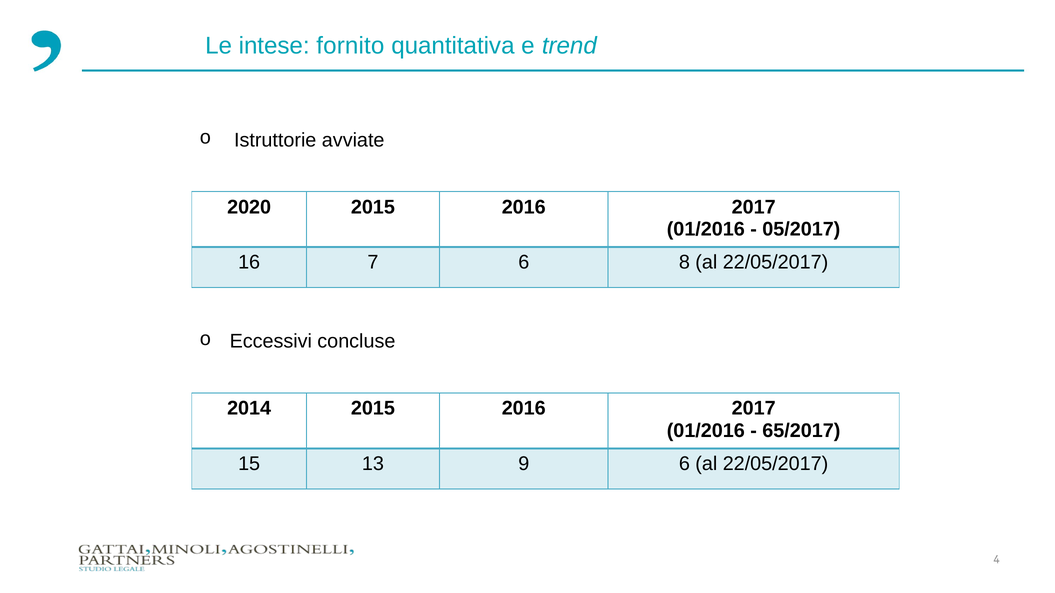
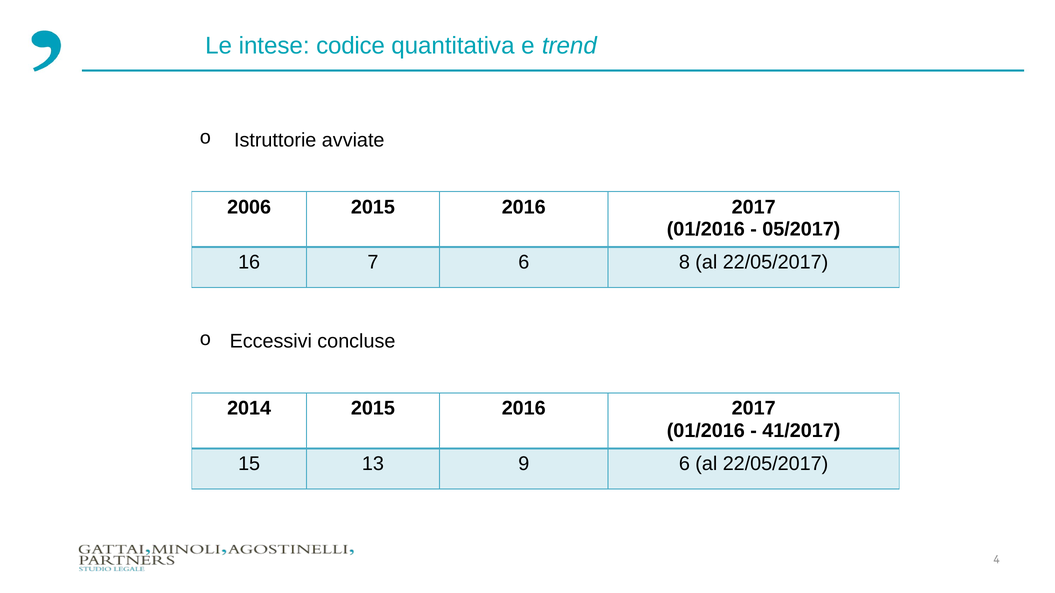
fornito: fornito -> codice
2020: 2020 -> 2006
65/2017: 65/2017 -> 41/2017
